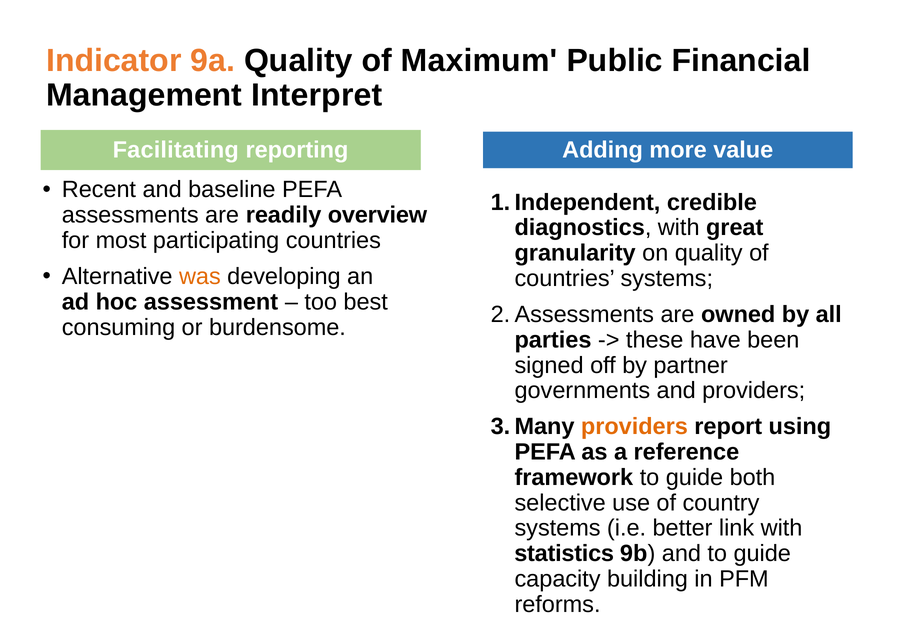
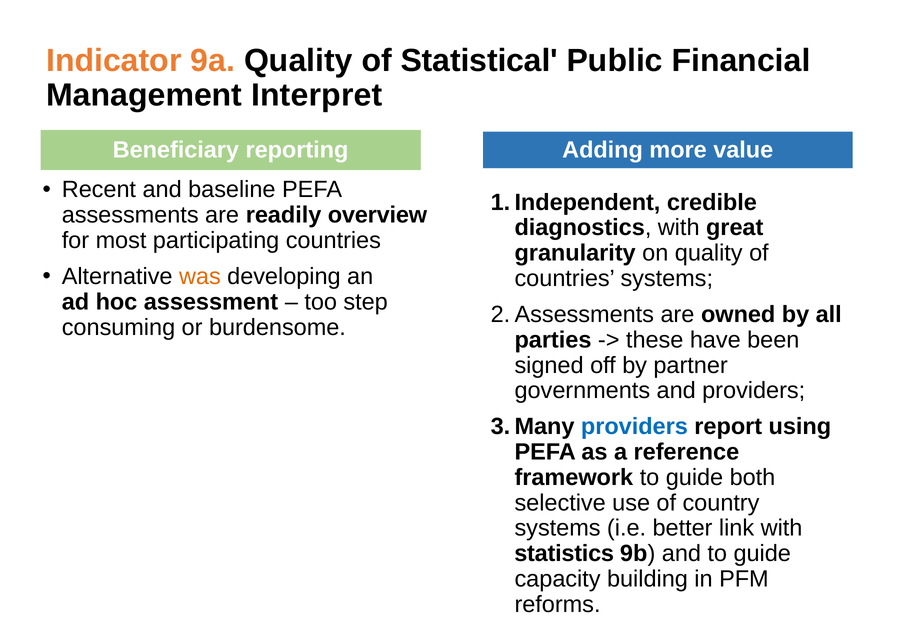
Maximum: Maximum -> Statistical
Facilitating: Facilitating -> Beneficiary
best: best -> step
providers at (634, 427) colour: orange -> blue
